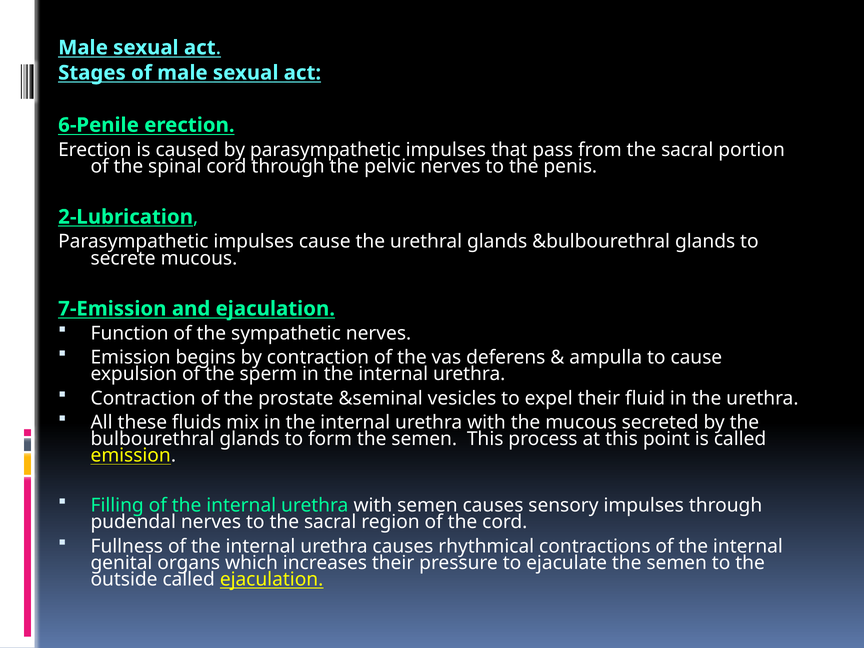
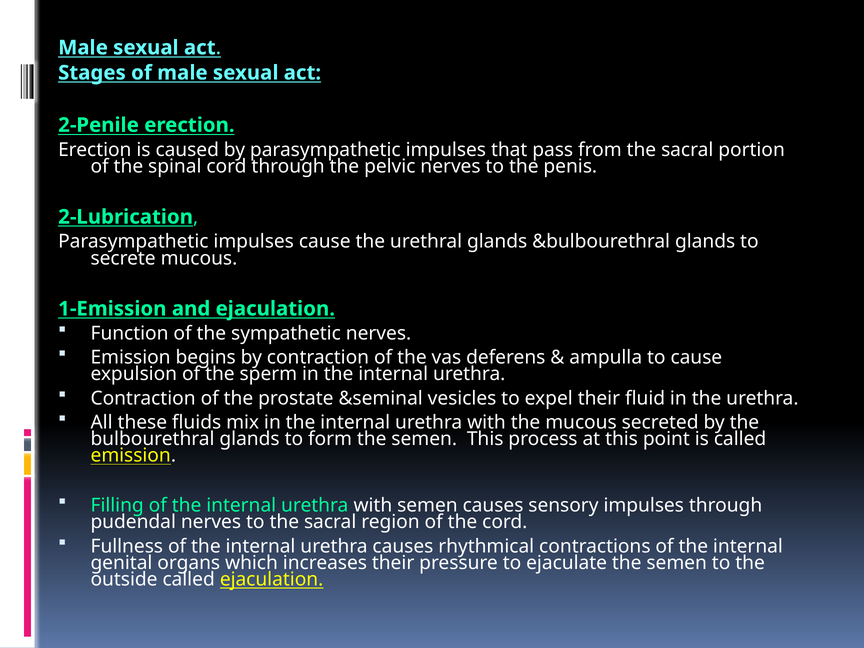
6-Penile: 6-Penile -> 2-Penile
7-Emission: 7-Emission -> 1-Emission
